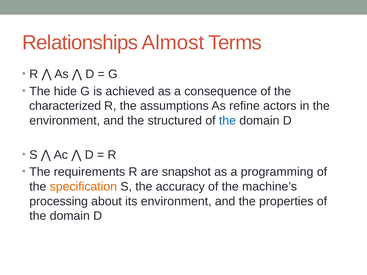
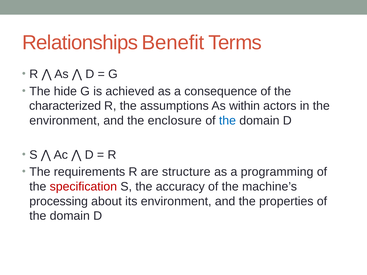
Almost: Almost -> Benefit
refine: refine -> within
structured: structured -> enclosure
snapshot: snapshot -> structure
specification colour: orange -> red
